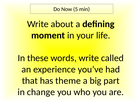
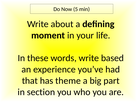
called: called -> based
change: change -> section
